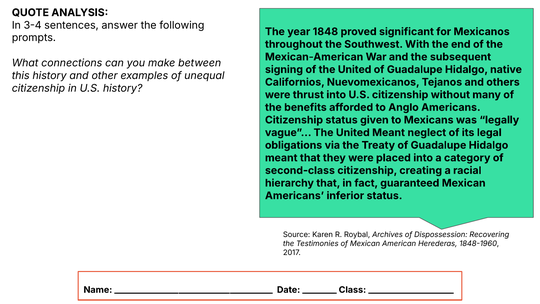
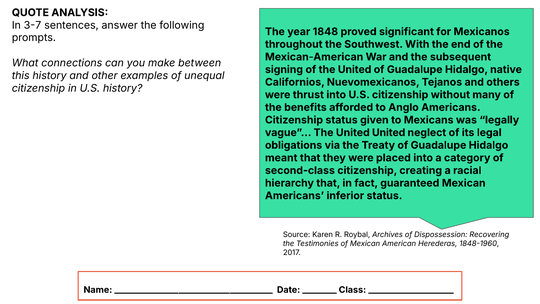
3-4: 3-4 -> 3-7
United Meant: Meant -> United
